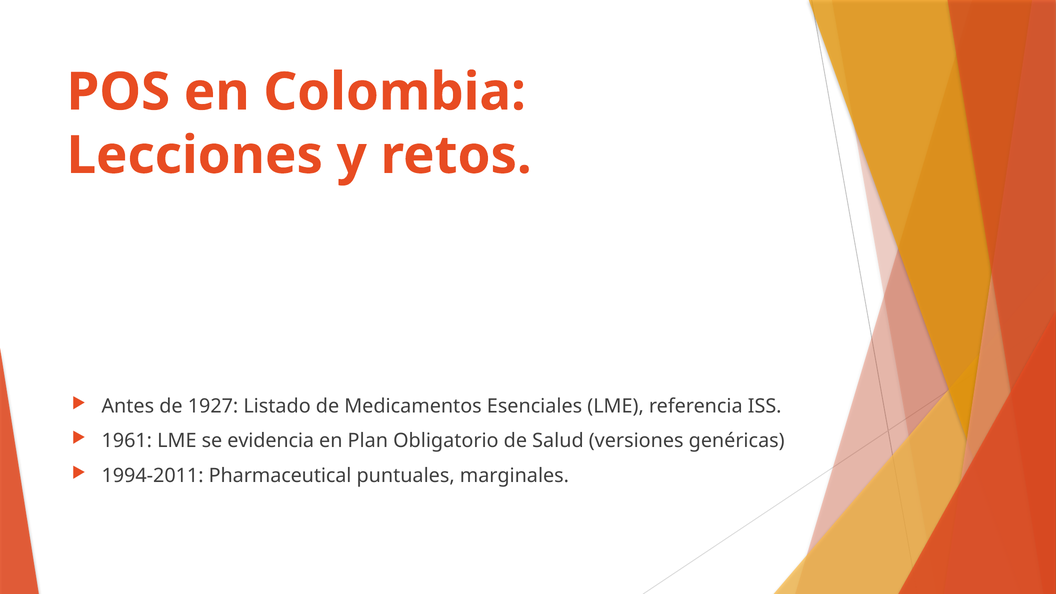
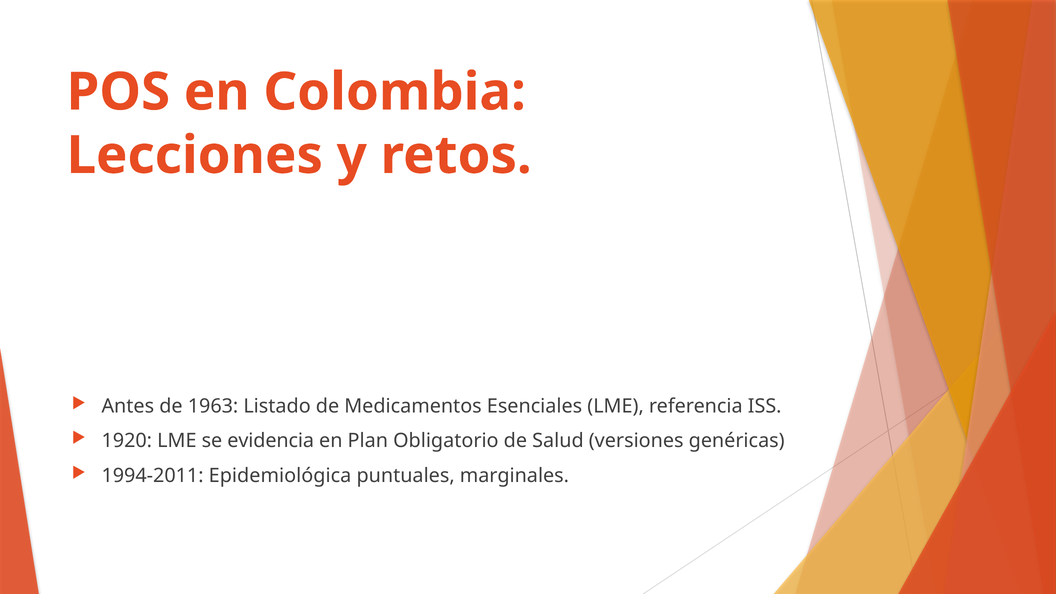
1927: 1927 -> 1963
1961: 1961 -> 1920
Pharmaceutical: Pharmaceutical -> Epidemiológica
